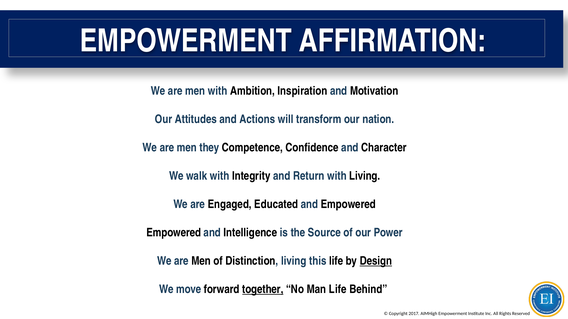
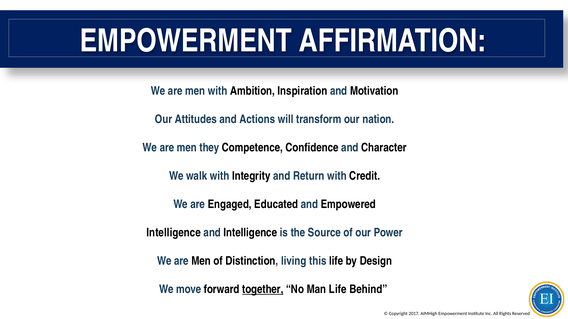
with Living: Living -> Credit
Empowered at (174, 233): Empowered -> Intelligence
Design underline: present -> none
